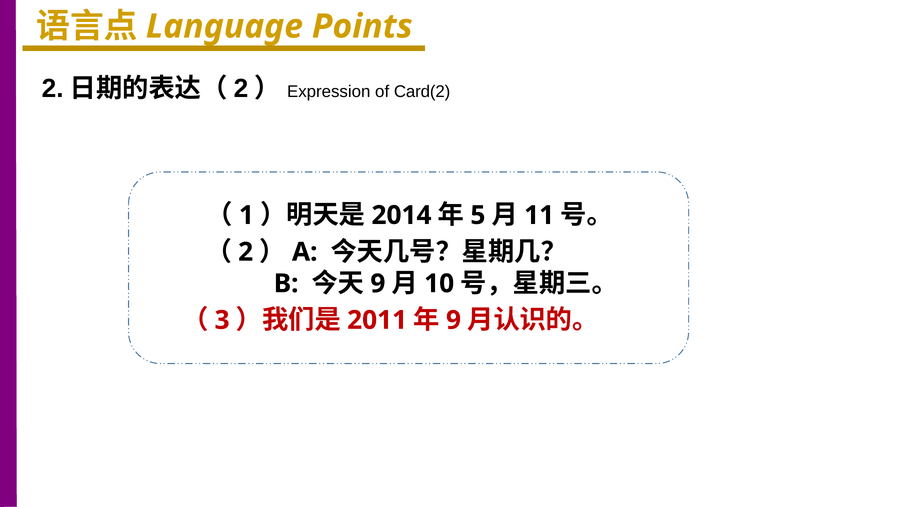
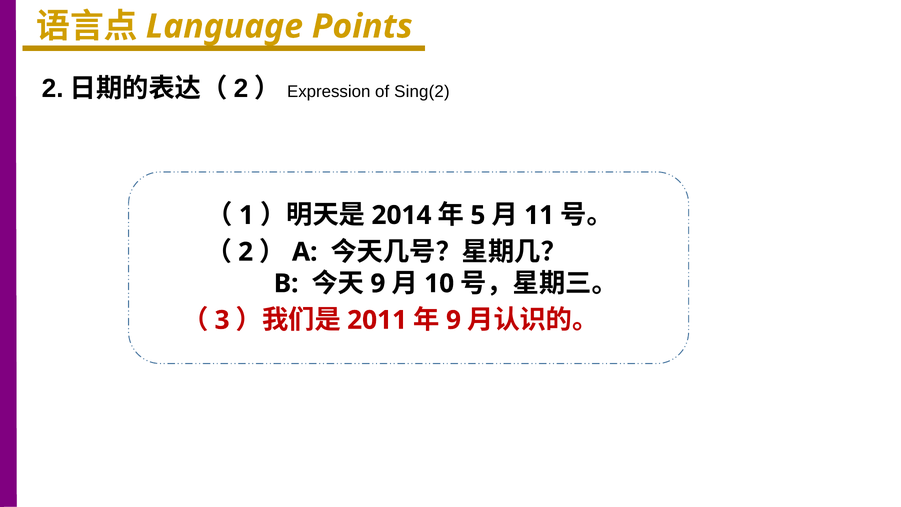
Card(2: Card(2 -> Sing(2
